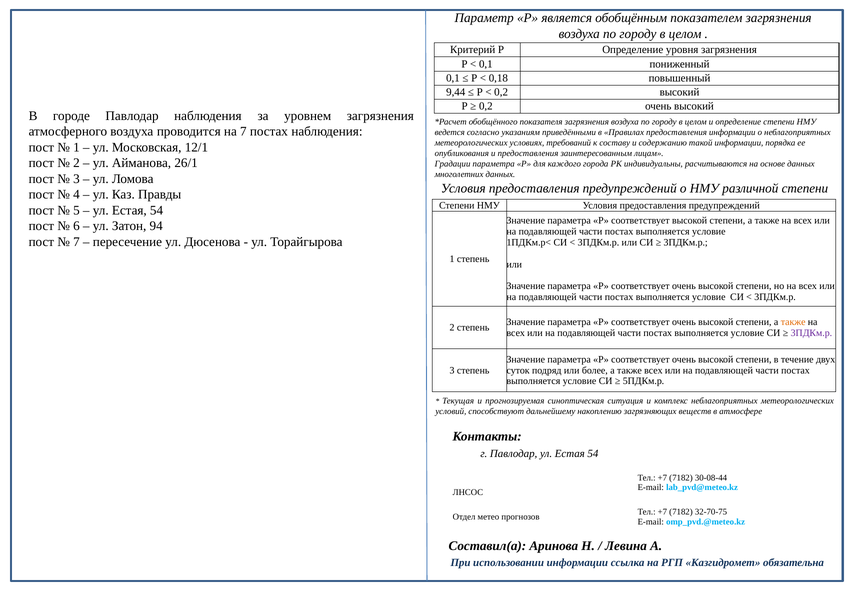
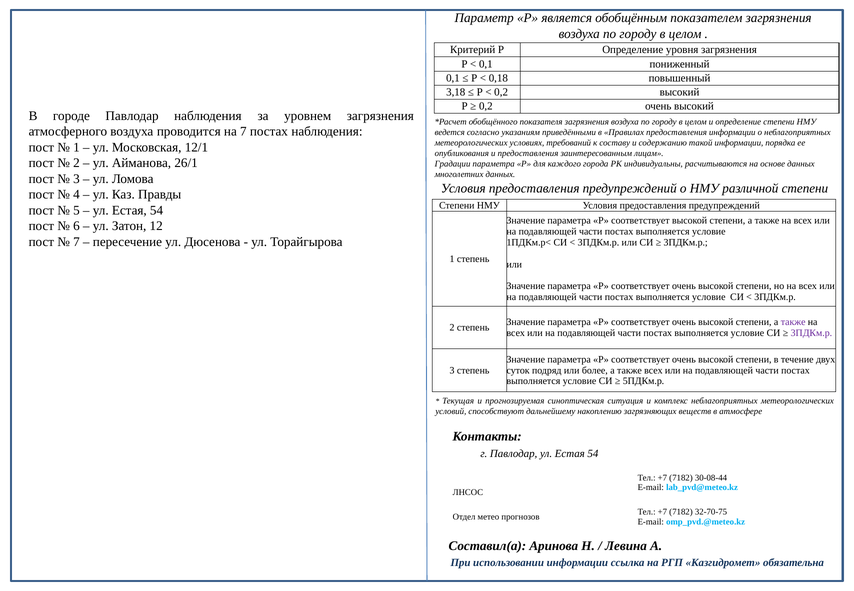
9,44: 9,44 -> 3,18
94: 94 -> 12
также at (793, 322) colour: orange -> purple
